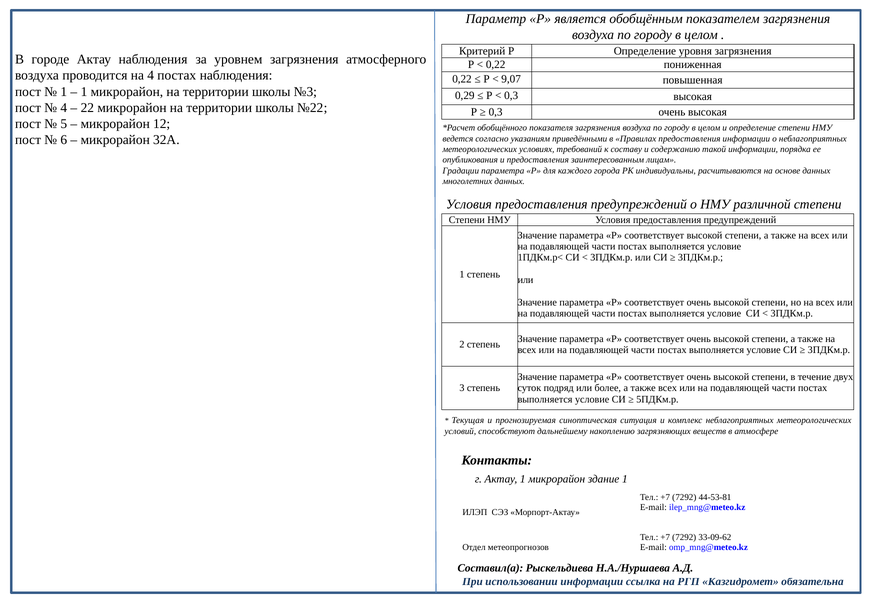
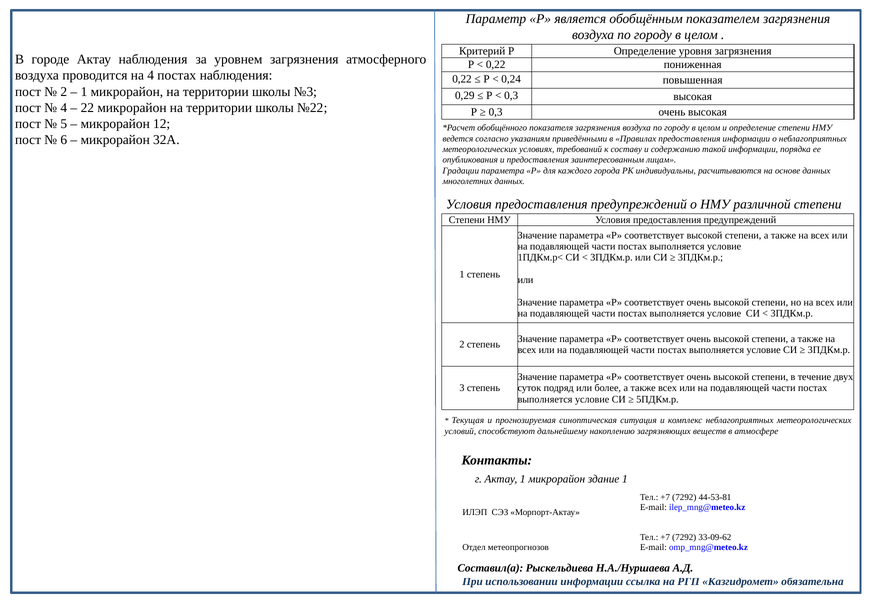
9,07: 9,07 -> 0,24
1 at (64, 92): 1 -> 2
